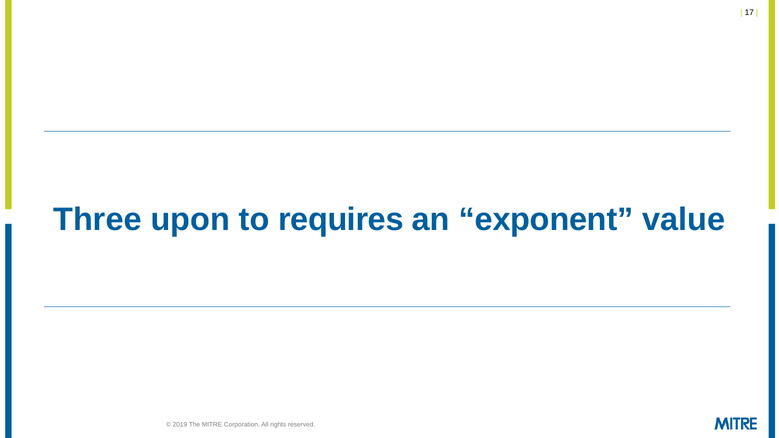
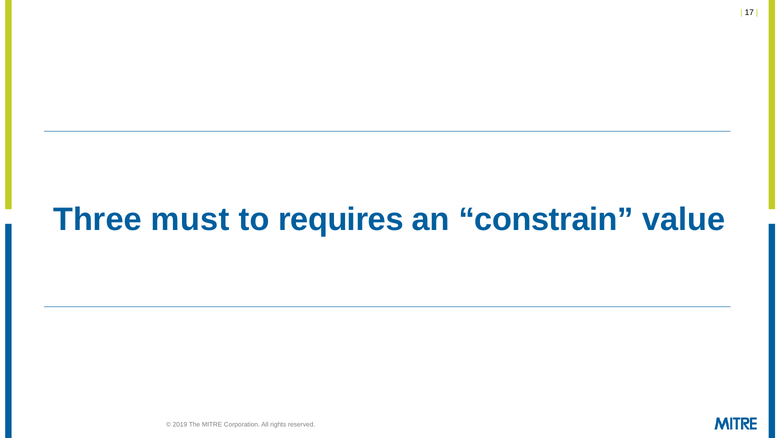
upon: upon -> must
exponent: exponent -> constrain
